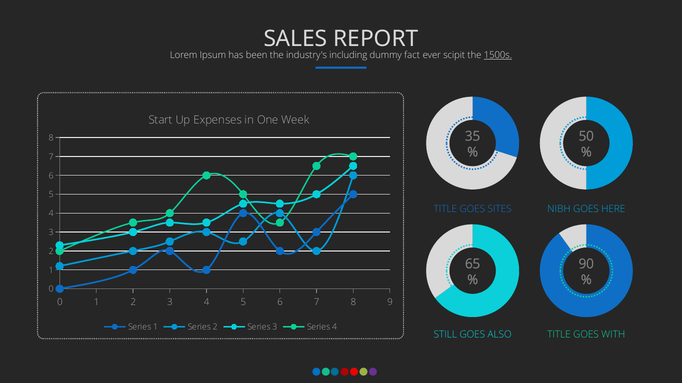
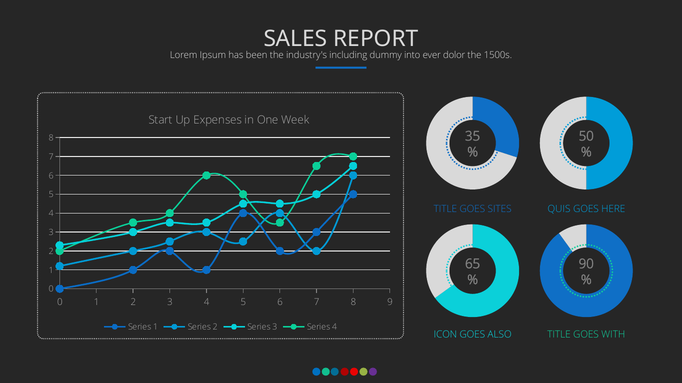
fact: fact -> into
scipit: scipit -> dolor
1500s underline: present -> none
NIBH: NIBH -> QUIS
STILL: STILL -> ICON
